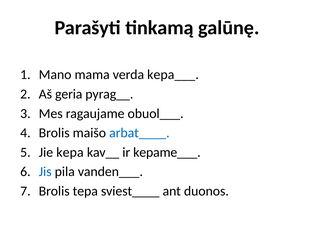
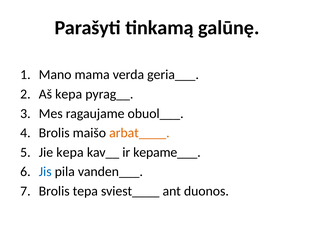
kepa___: kepa___ -> geria___
Aš geria: geria -> kepa
arbat____ colour: blue -> orange
